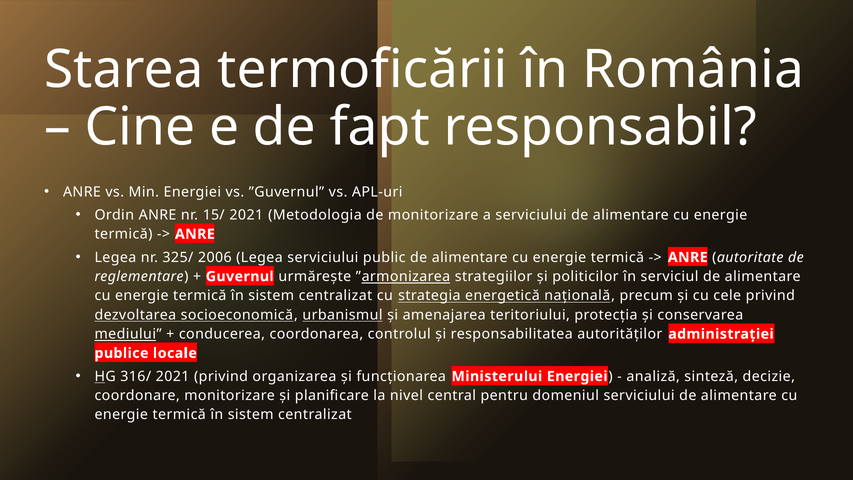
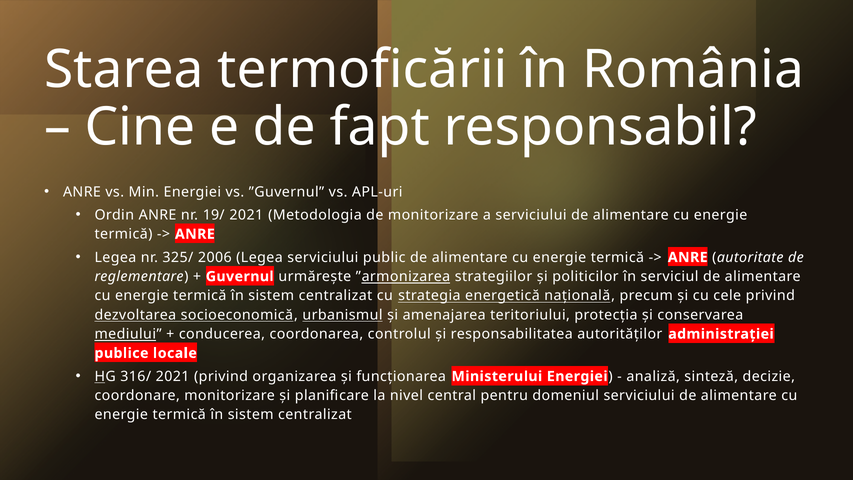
15/: 15/ -> 19/
